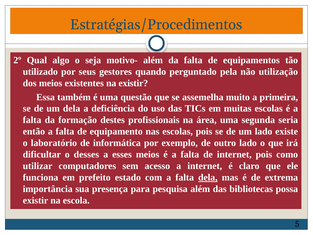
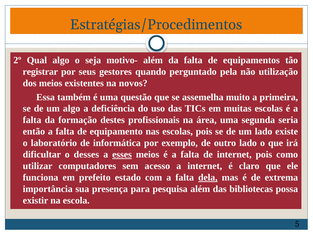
utilizado: utilizado -> registrar
na existir: existir -> novos
um dela: dela -> algo
esses underline: none -> present
